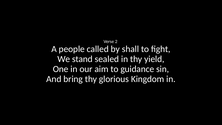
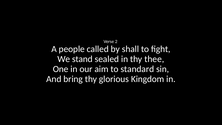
yield: yield -> thee
guidance: guidance -> standard
